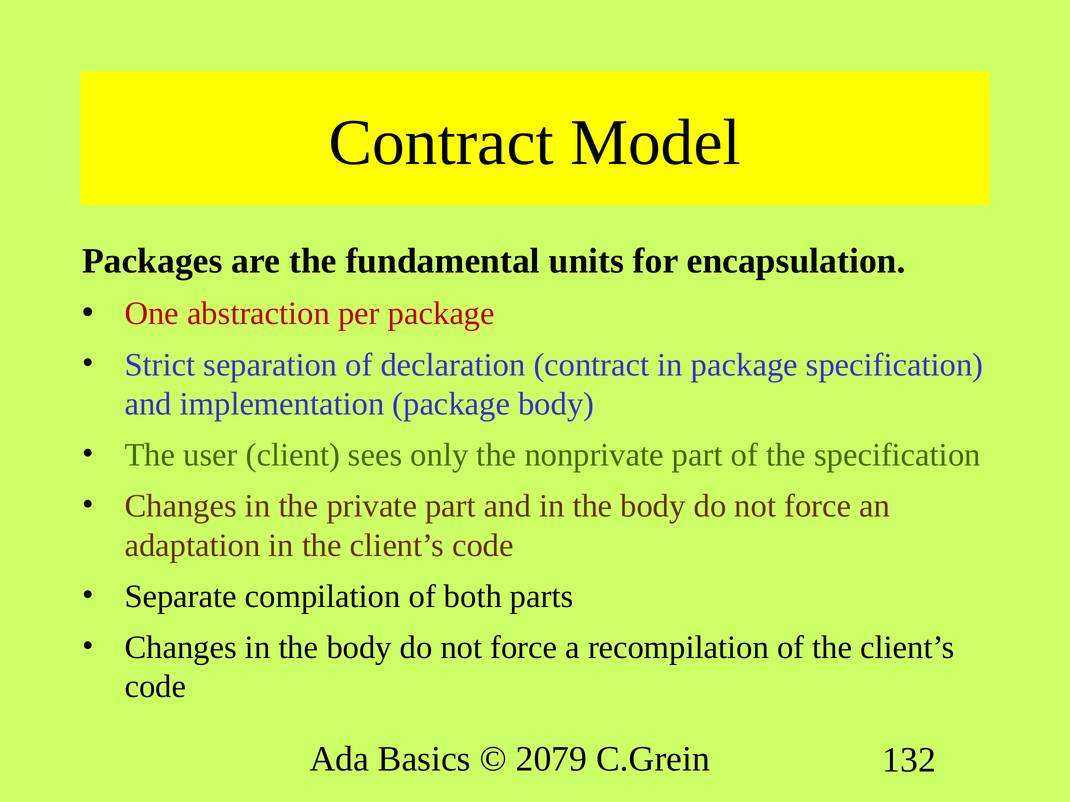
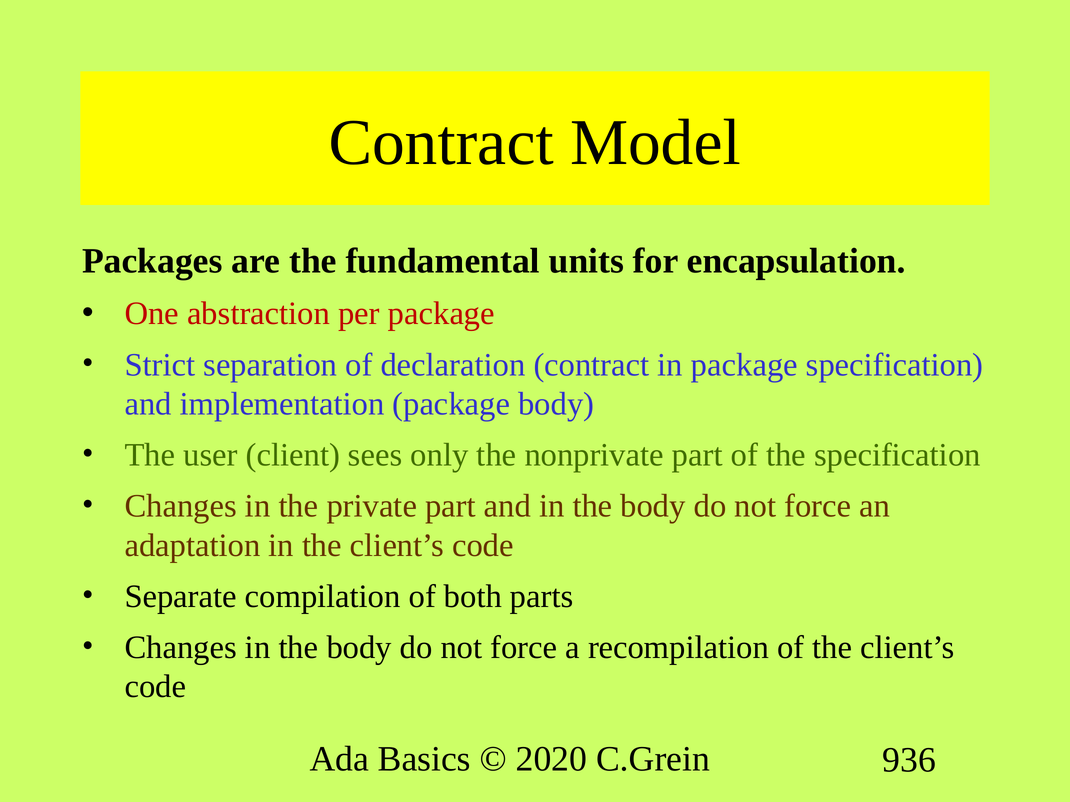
2079: 2079 -> 2020
132: 132 -> 936
